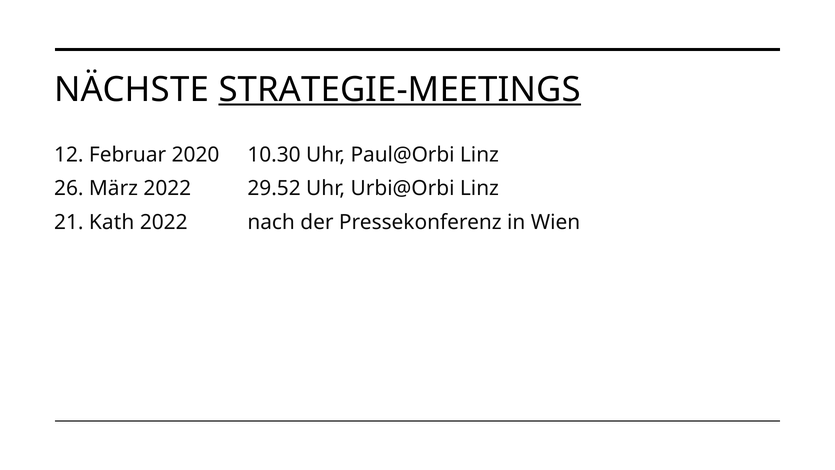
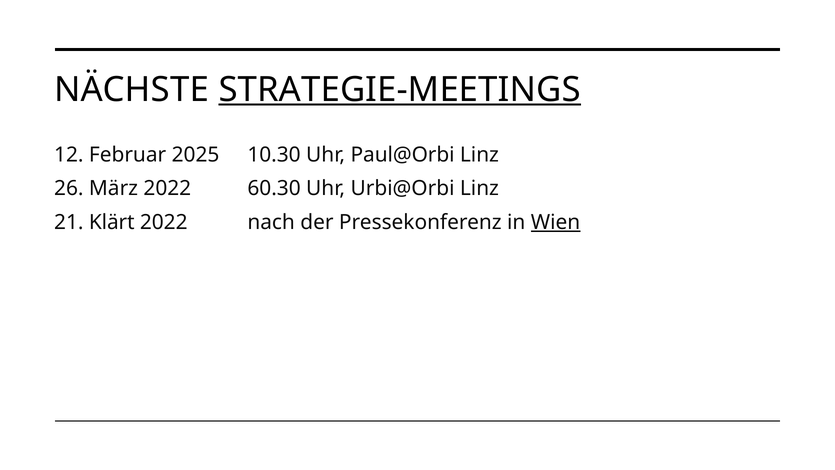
2020: 2020 -> 2025
29.52: 29.52 -> 60.30
Kath: Kath -> Klärt
Wien underline: none -> present
